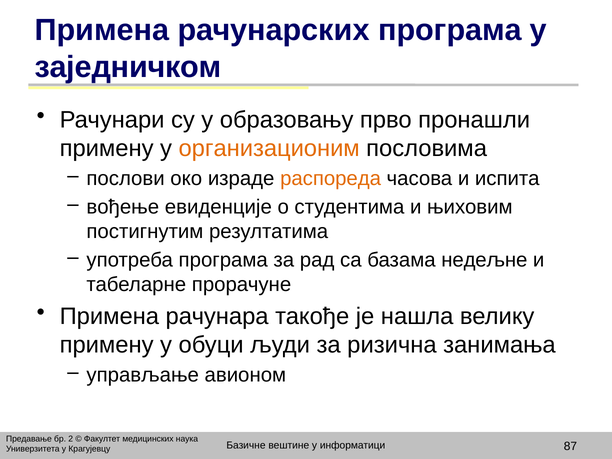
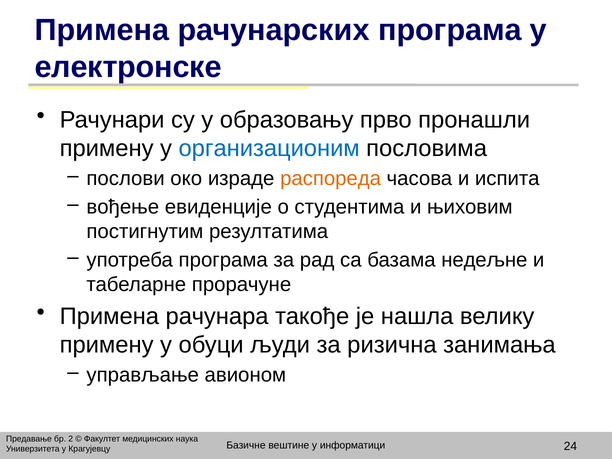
заједничком: заједничком -> електронске
организационим colour: orange -> blue
87: 87 -> 24
